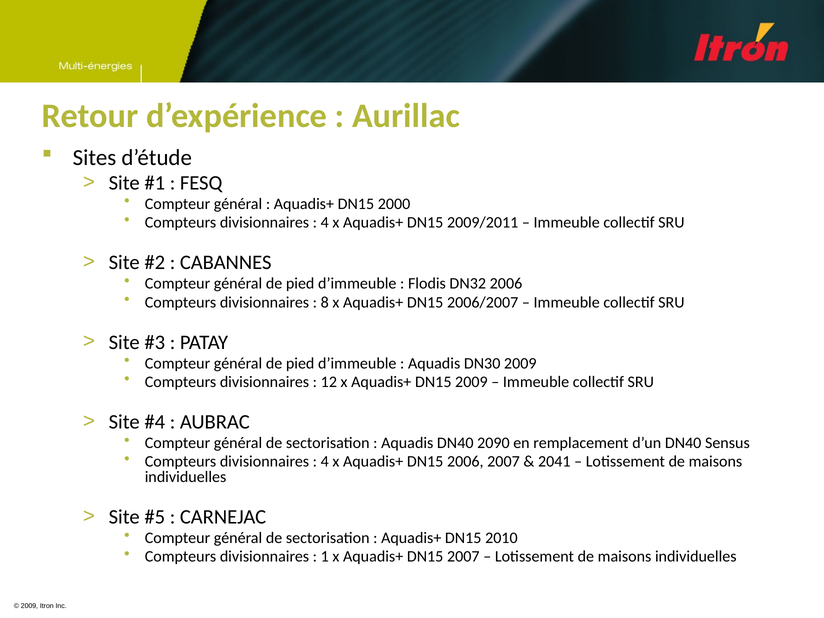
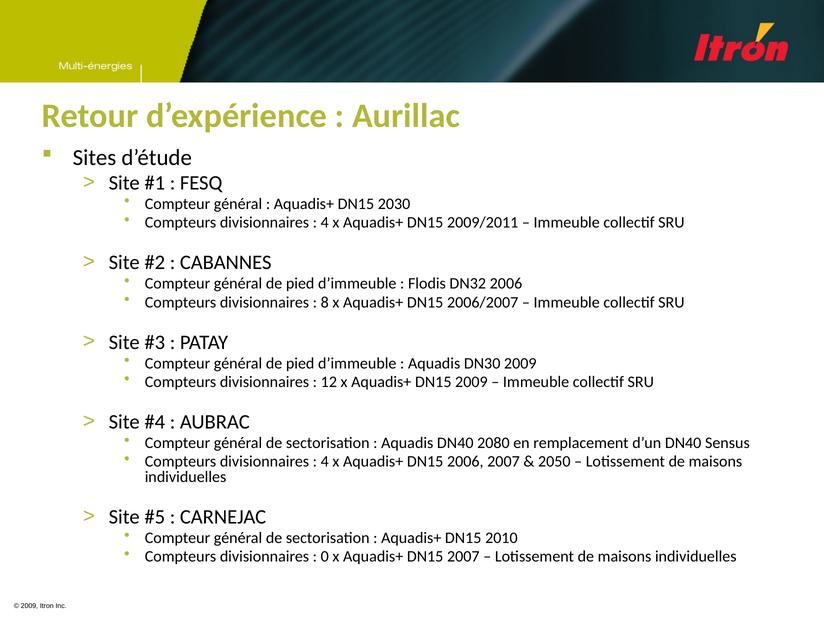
2000: 2000 -> 2030
2090: 2090 -> 2080
2041: 2041 -> 2050
1: 1 -> 0
